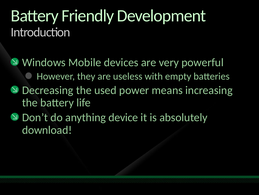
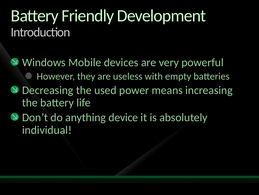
download: download -> individual
